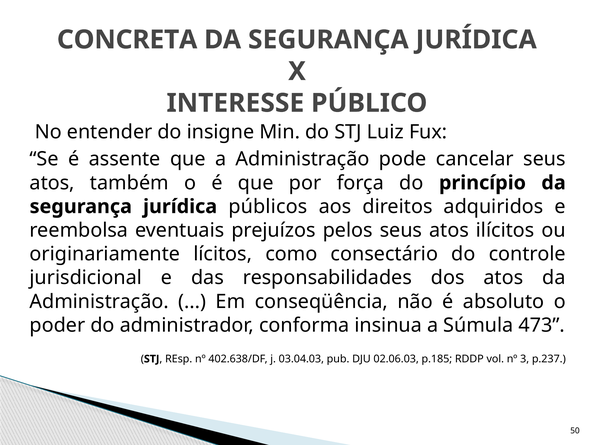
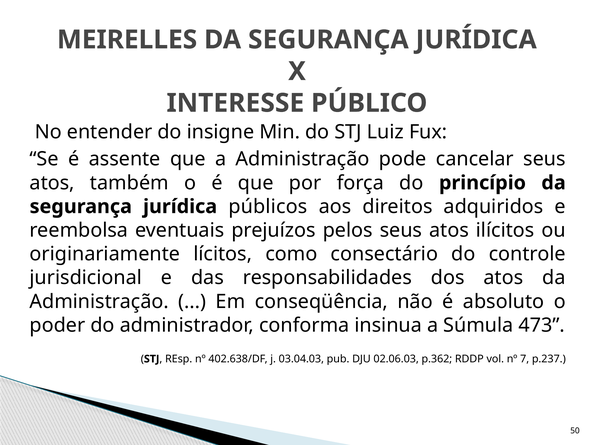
CONCRETA: CONCRETA -> MEIRELLES
p.185: p.185 -> p.362
3: 3 -> 7
